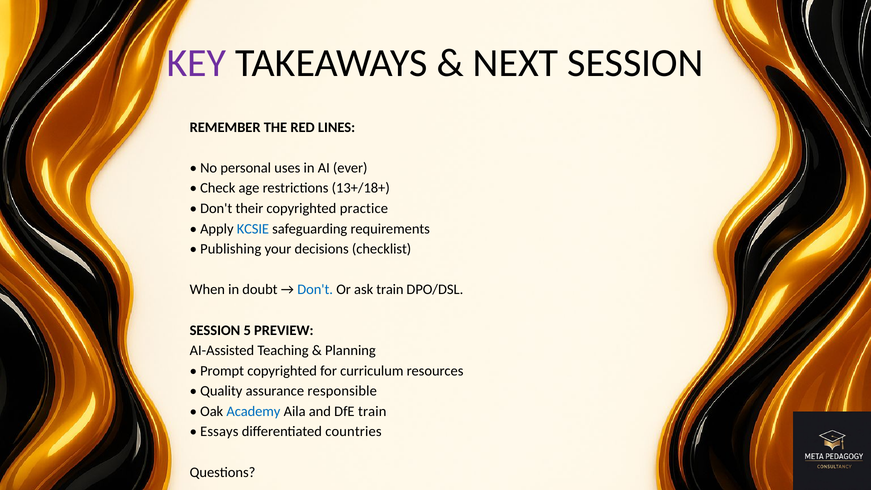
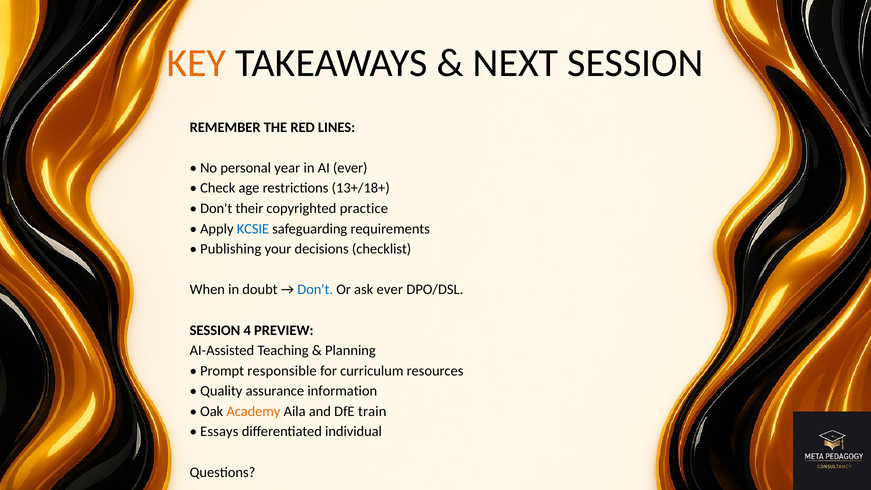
KEY colour: purple -> orange
uses: uses -> year
ask train: train -> ever
5: 5 -> 4
Prompt copyrighted: copyrighted -> responsible
responsible: responsible -> information
Academy colour: blue -> orange
countries: countries -> individual
